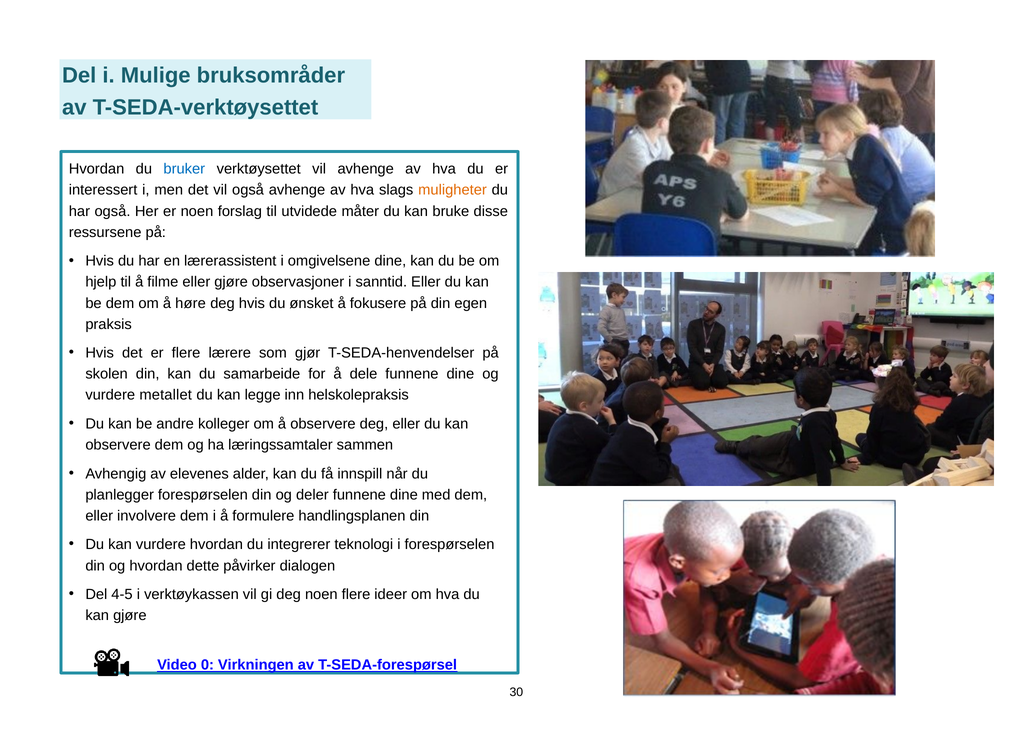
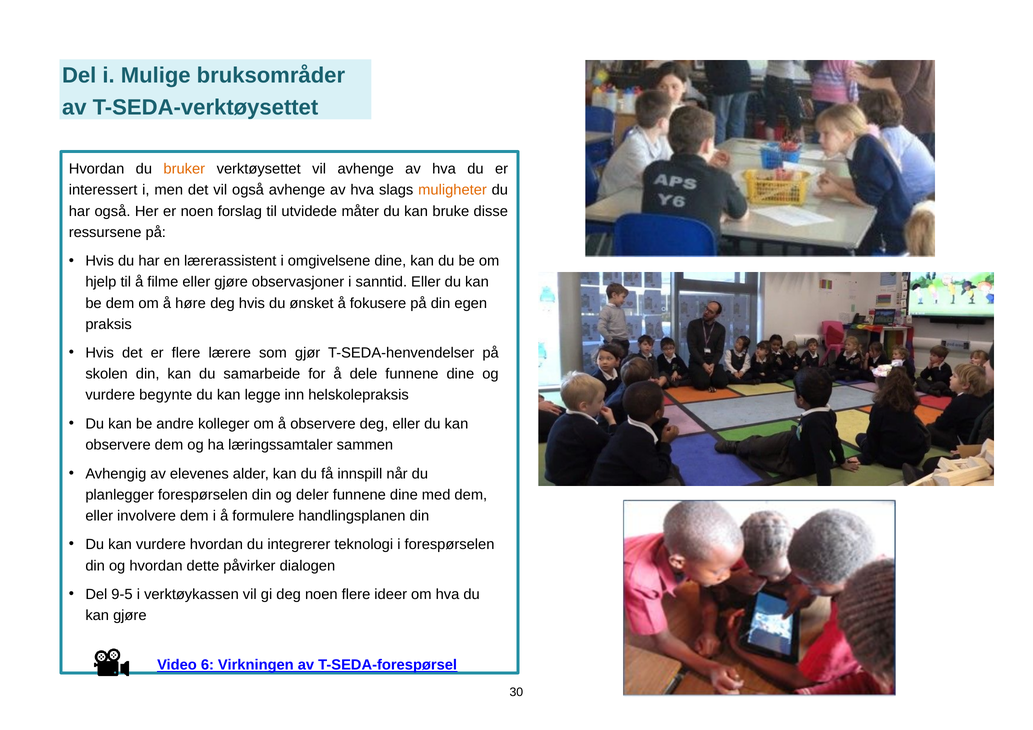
bruker colour: blue -> orange
metallet: metallet -> begynte
4-5: 4-5 -> 9-5
0: 0 -> 6
